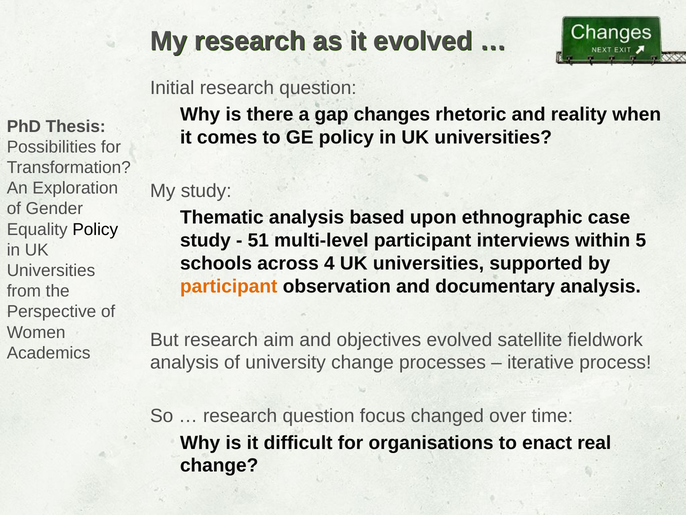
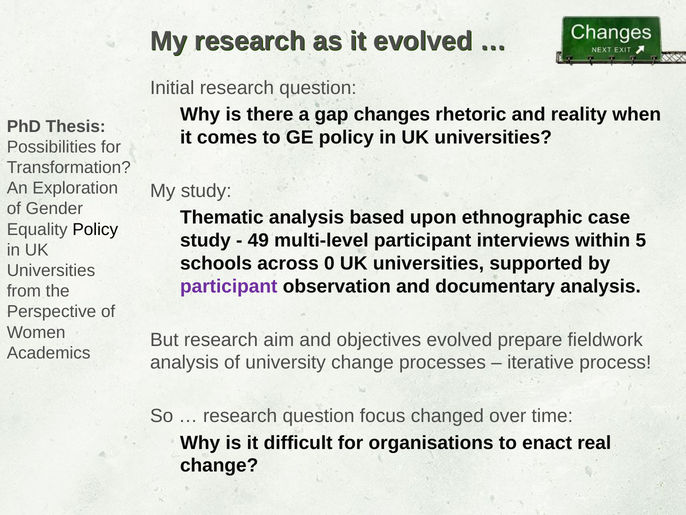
51: 51 -> 49
4: 4 -> 0
participant at (229, 286) colour: orange -> purple
satellite: satellite -> prepare
